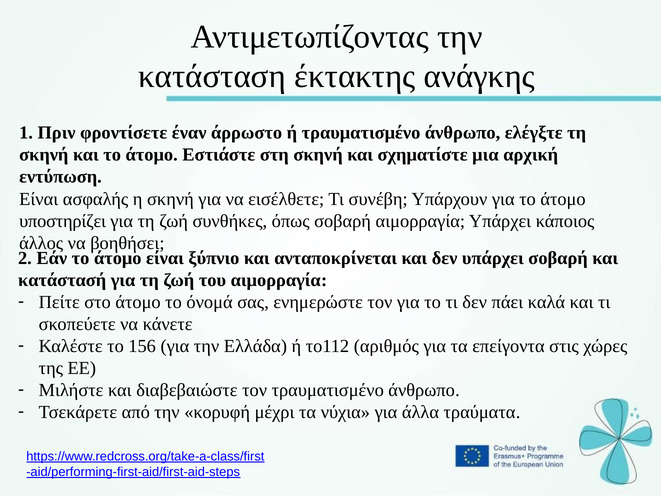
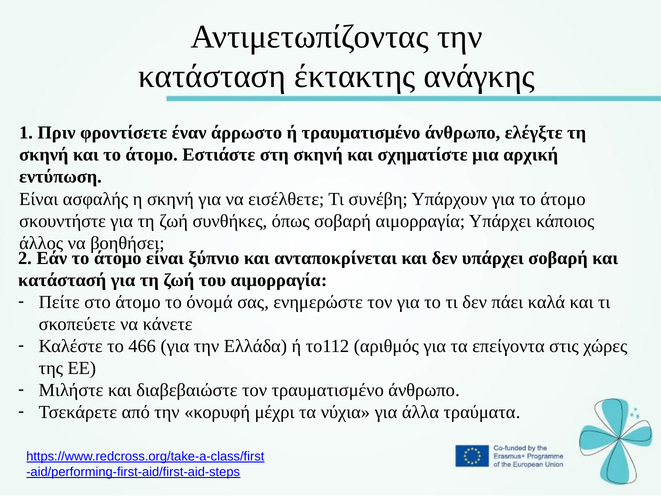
υποστηρίζει: υποστηρίζει -> σκουντήστε
156: 156 -> 466
